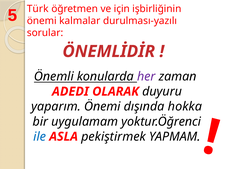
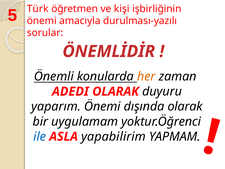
için: için -> kişi
kalmalar: kalmalar -> amacıyla
her colour: purple -> orange
dışında hokka: hokka -> olarak
pekiştirmek: pekiştirmek -> yapabilirim
